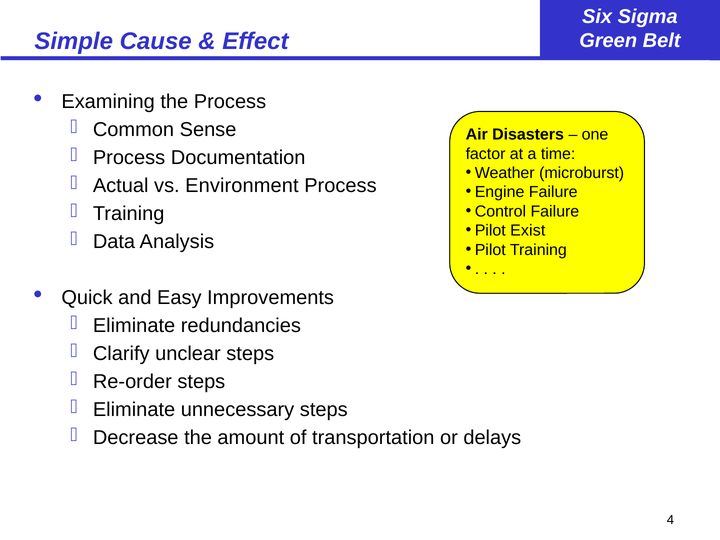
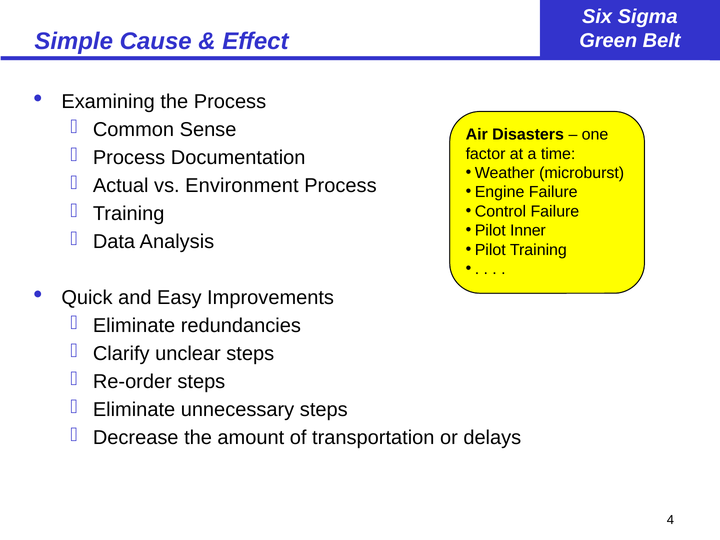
Exist: Exist -> Inner
